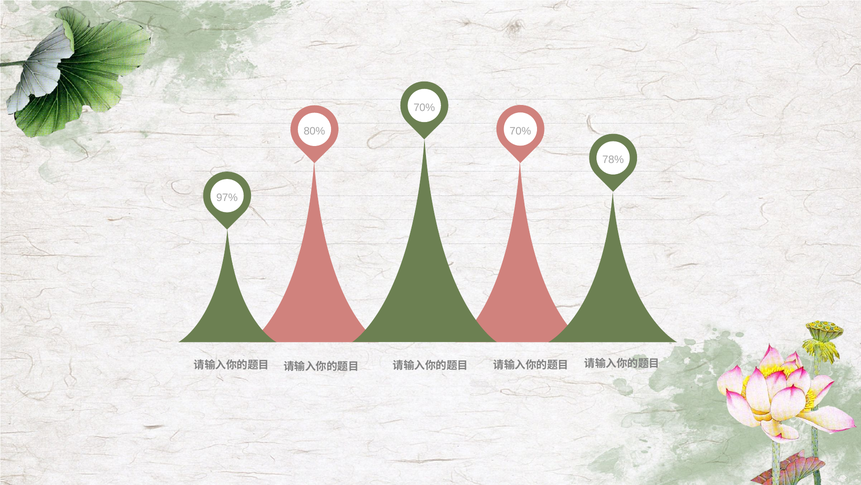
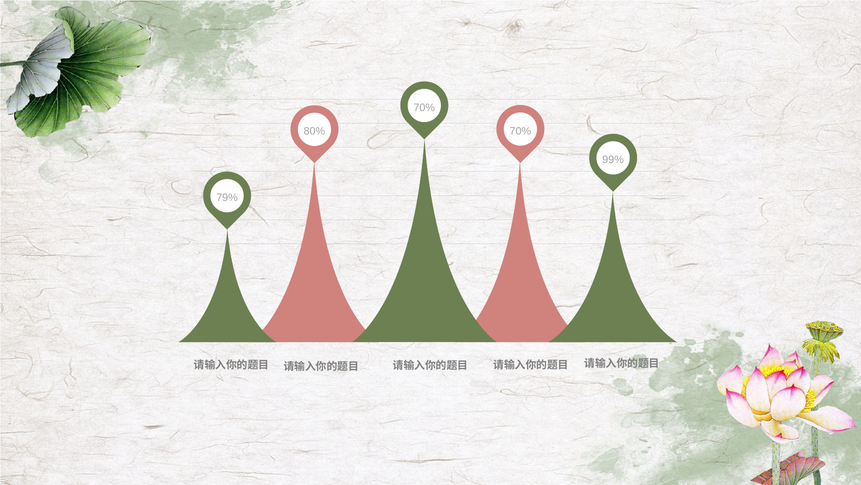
78%: 78% -> 99%
97%: 97% -> 79%
